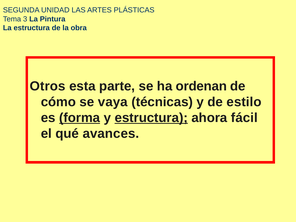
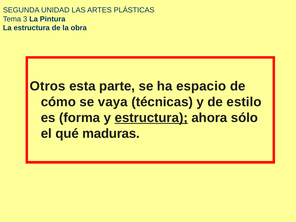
ordenan: ordenan -> espacio
forma underline: present -> none
fácil: fácil -> sólo
avances: avances -> maduras
